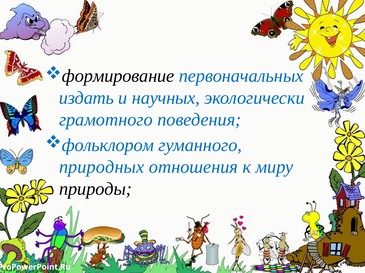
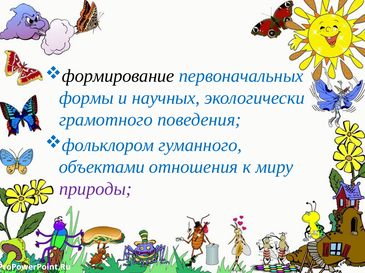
издать: издать -> формы
природных: природных -> объектами
природы colour: black -> purple
